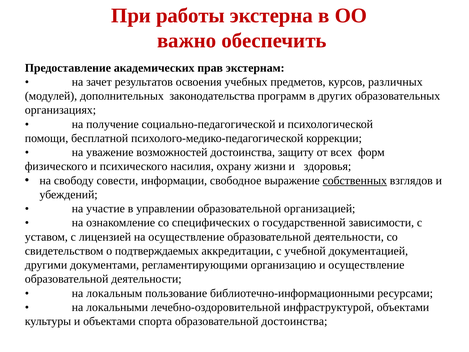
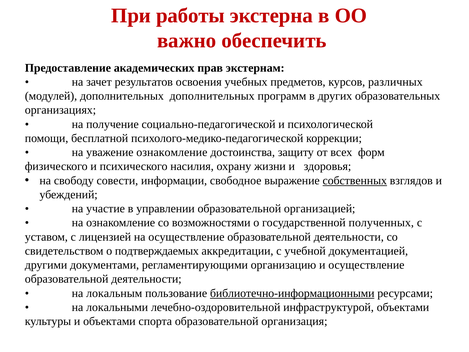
дополнительных законодательства: законодательства -> дополнительных
уважение возможностей: возможностей -> ознакомление
специфических: специфических -> возможностями
зависимости: зависимости -> полученных
библиотечно-информационными underline: none -> present
образовательной достоинства: достоинства -> организация
